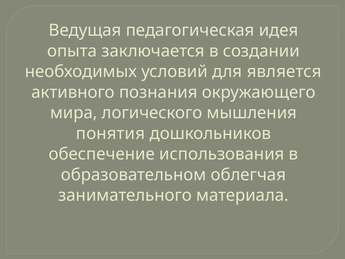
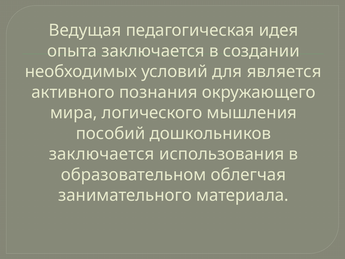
понятия: понятия -> пособий
обеспечение at (102, 154): обеспечение -> заключается
